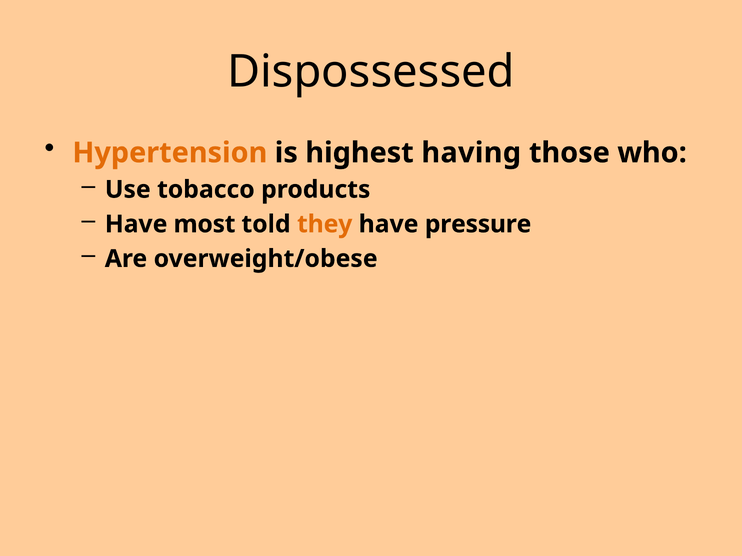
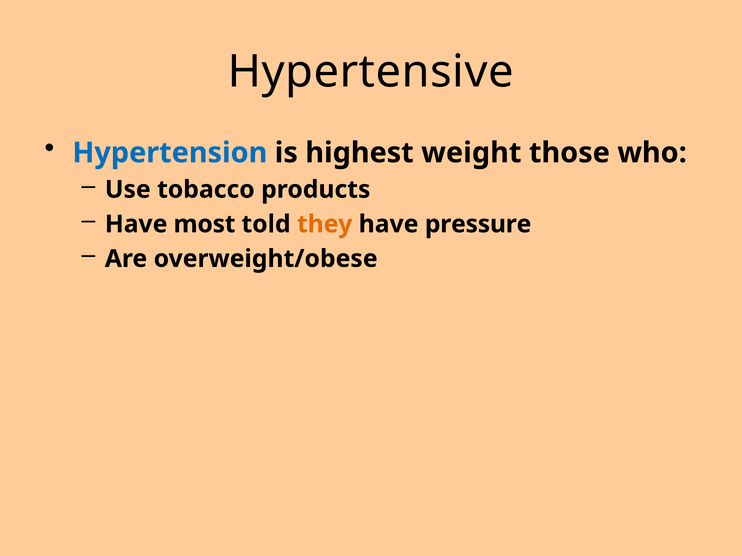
Dispossessed: Dispossessed -> Hypertensive
Hypertension colour: orange -> blue
having: having -> weight
